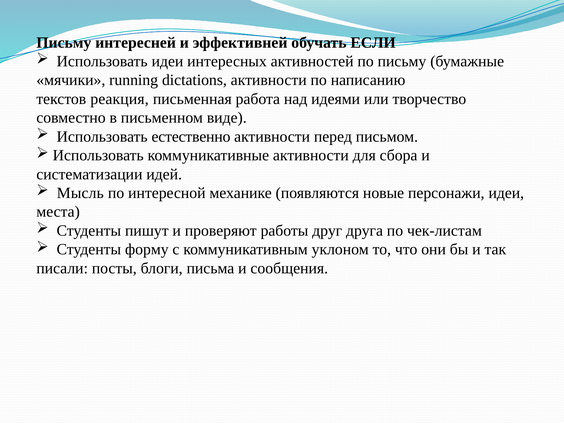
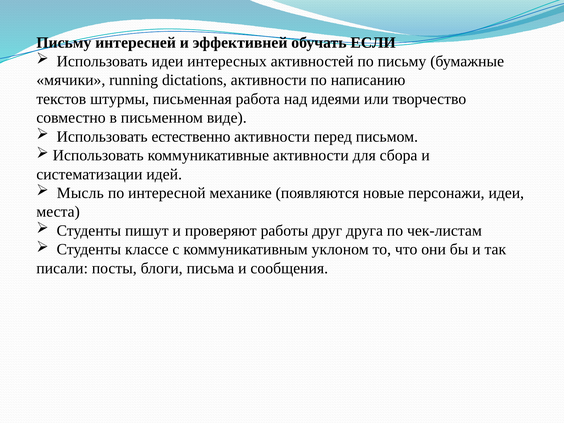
реакция: реакция -> штурмы
форму: форму -> классе
